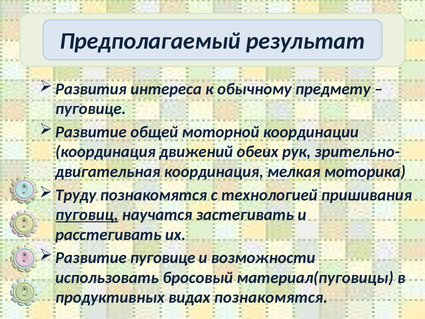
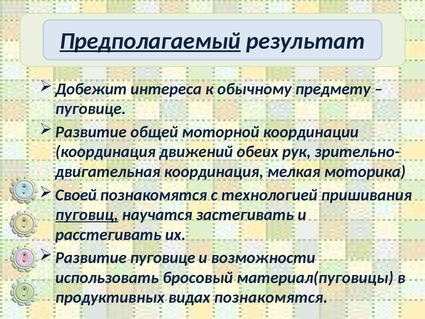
Предполагаемый underline: none -> present
Развития: Развития -> Добежит
Труду: Труду -> Своей
